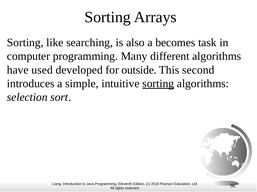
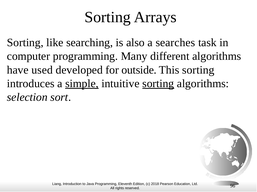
becomes: becomes -> searches
This second: second -> sorting
simple underline: none -> present
